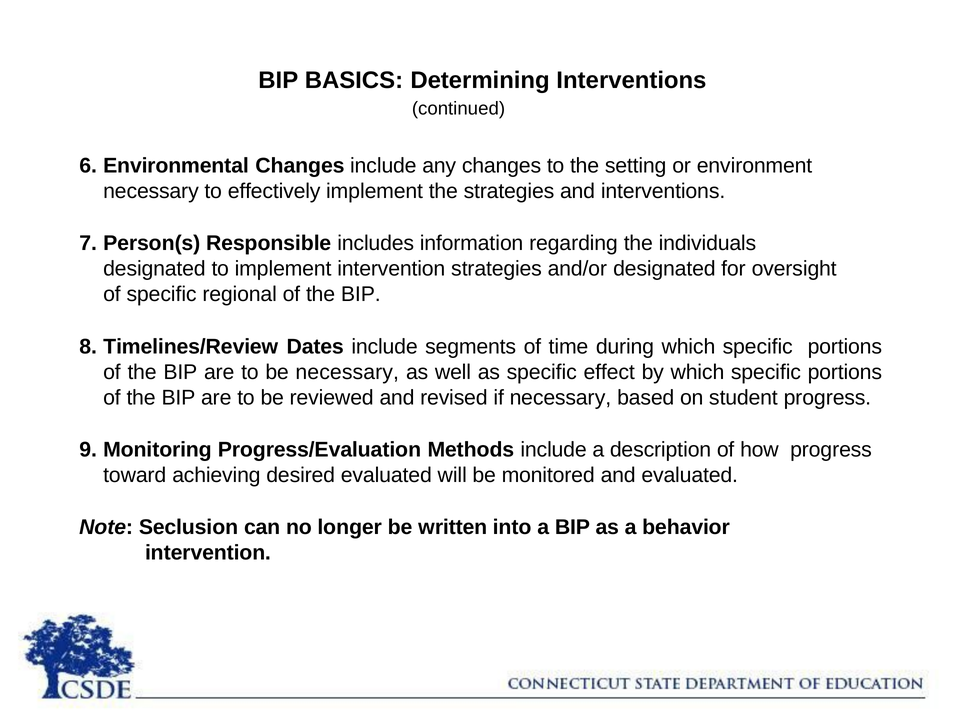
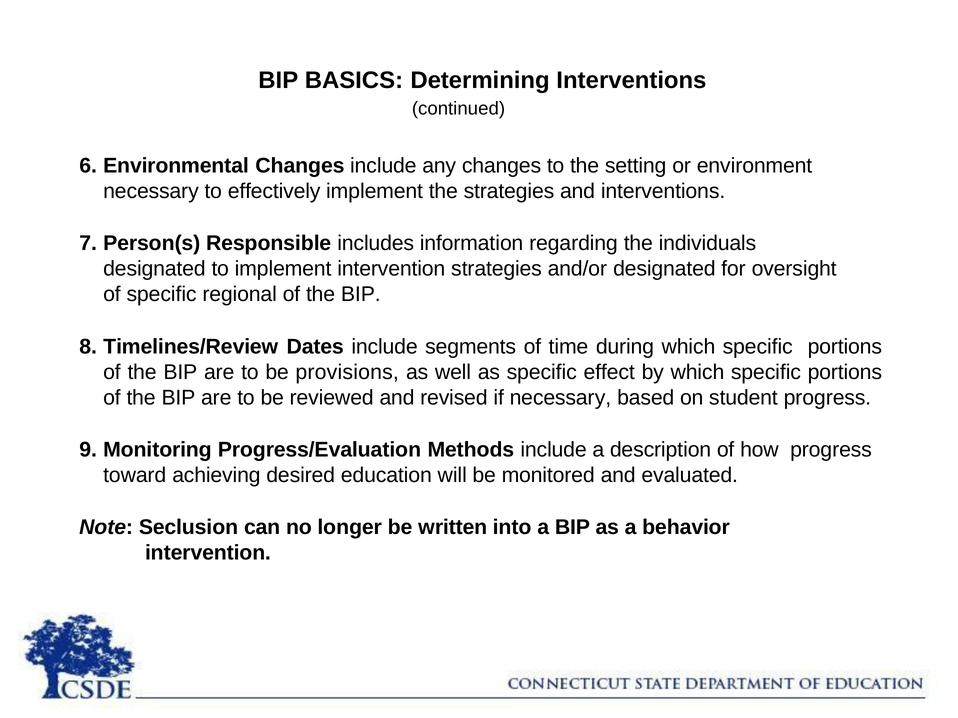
be necessary: necessary -> provisions
desired evaluated: evaluated -> education
